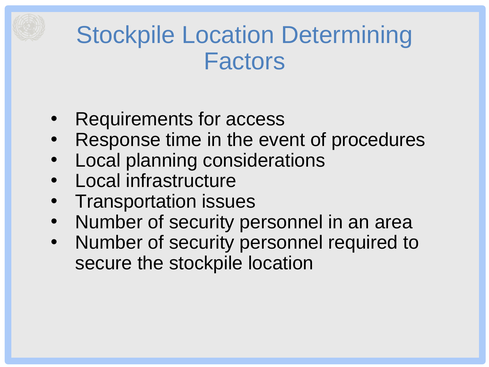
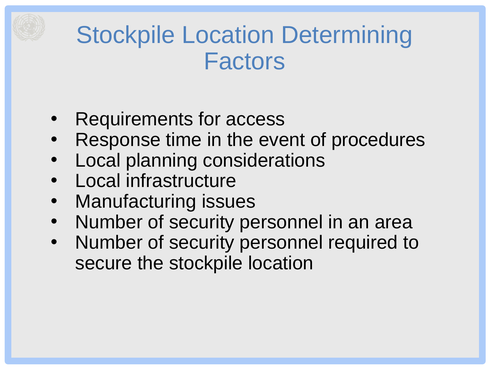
Transportation: Transportation -> Manufacturing
